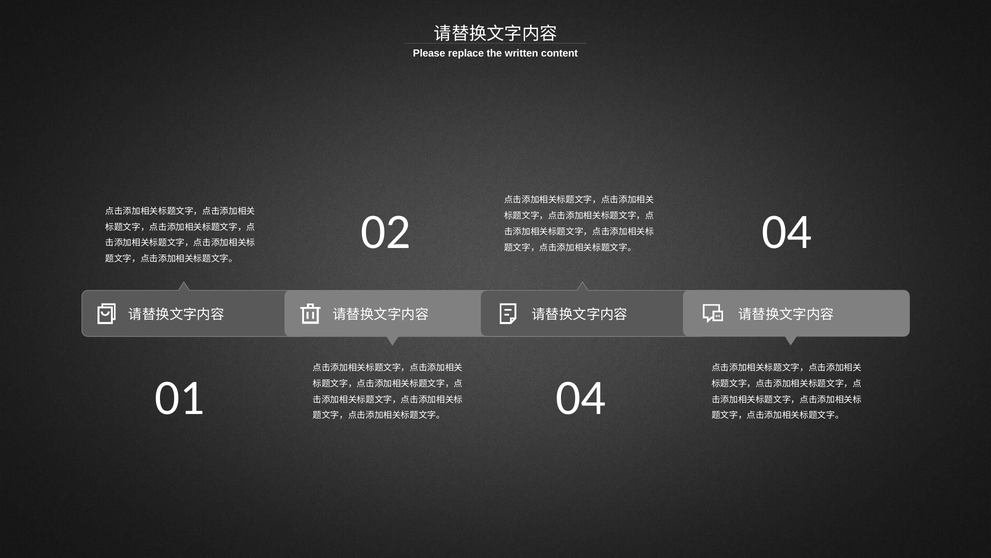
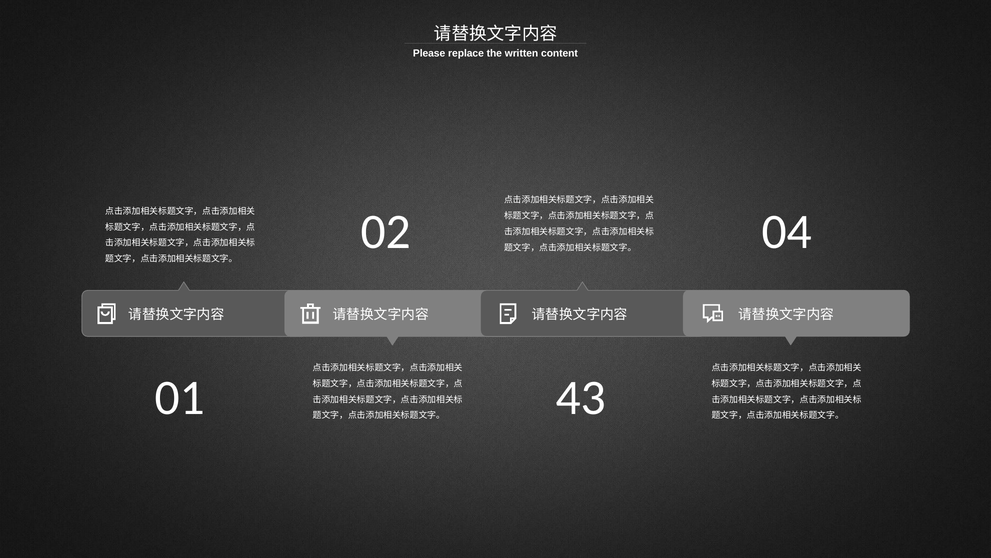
01 04: 04 -> 43
